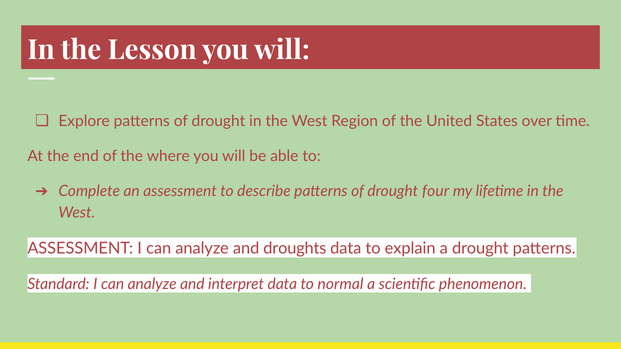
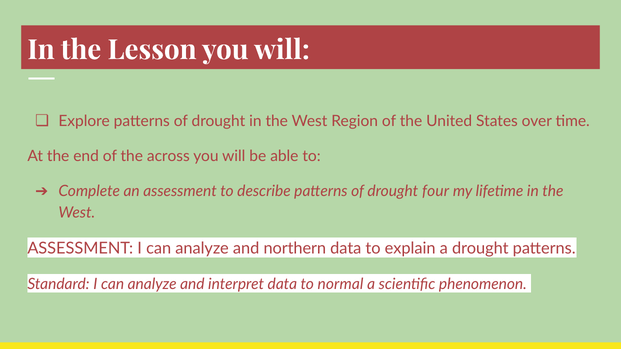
where: where -> across
droughts: droughts -> northern
